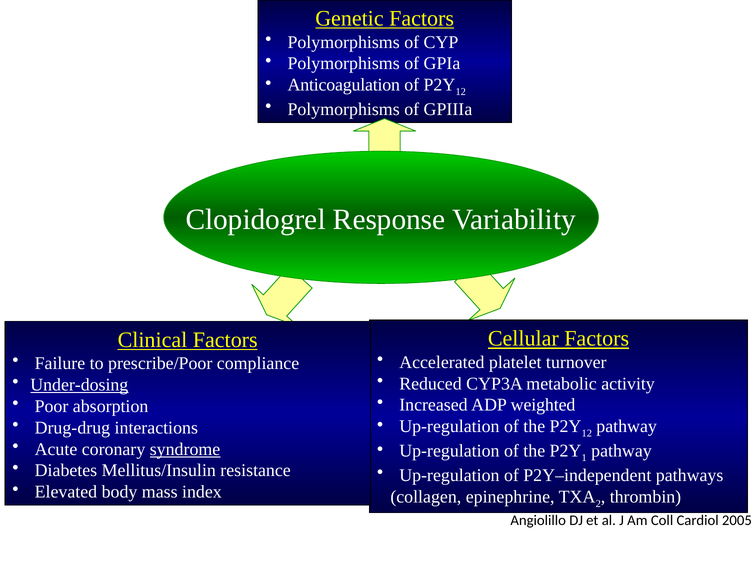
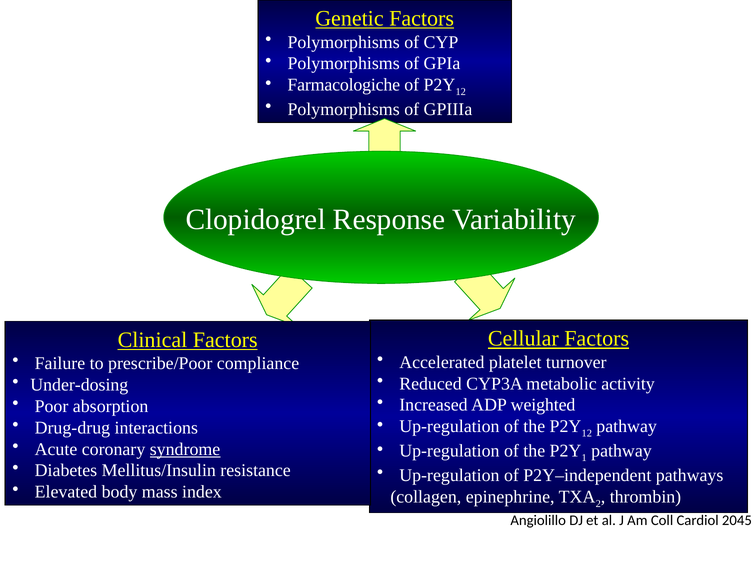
Anticoagulation: Anticoagulation -> Farmacologiche
Under-dosing underline: present -> none
2005: 2005 -> 2045
